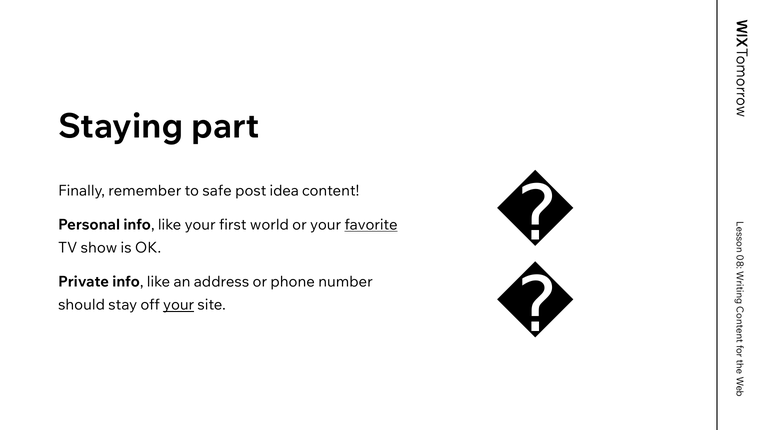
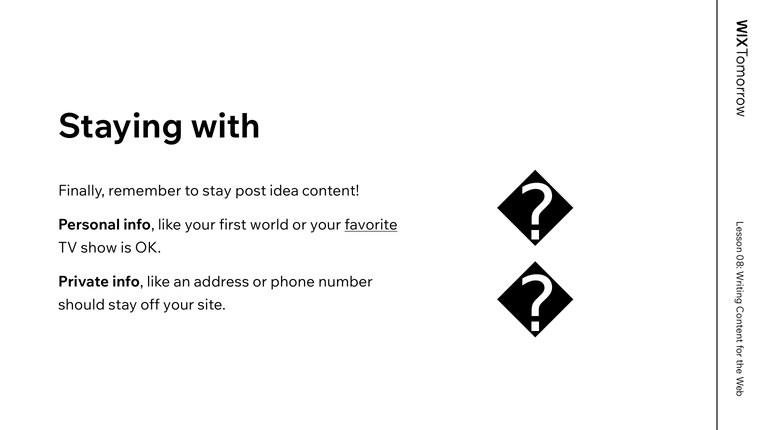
part: part -> with
to safe: safe -> stay
your at (179, 305) underline: present -> none
